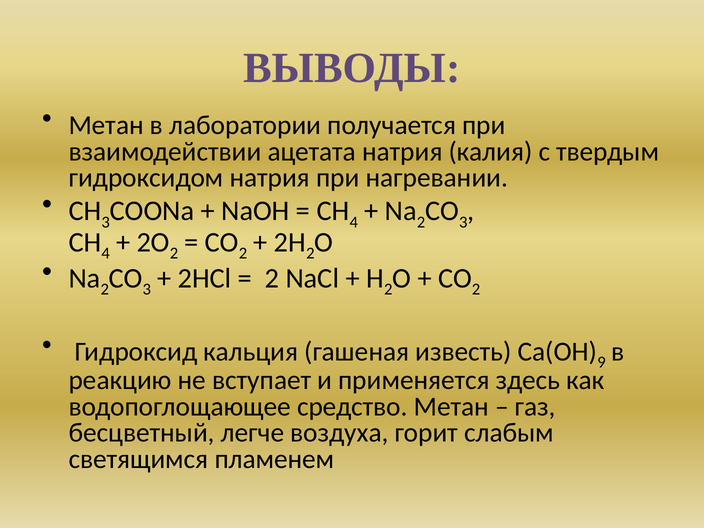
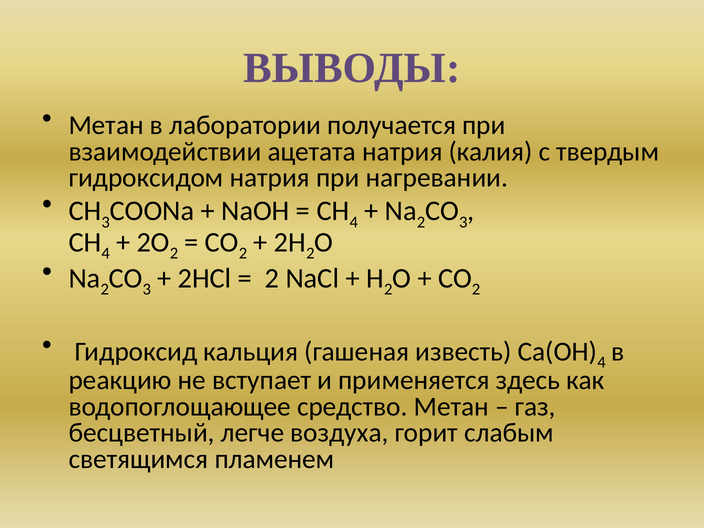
9 at (602, 362): 9 -> 4
